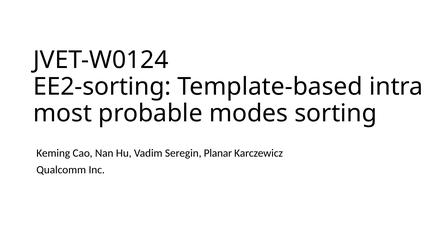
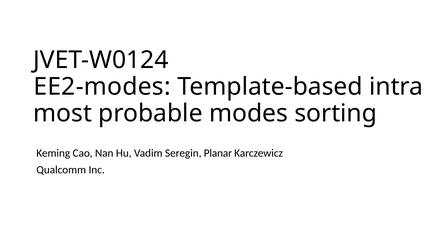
EE2-sorting: EE2-sorting -> EE2-modes
